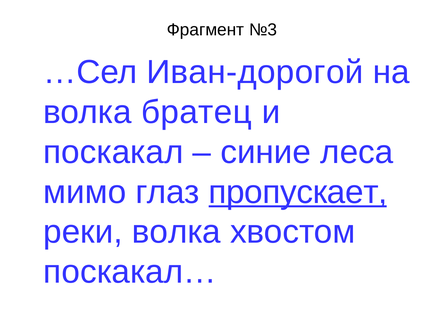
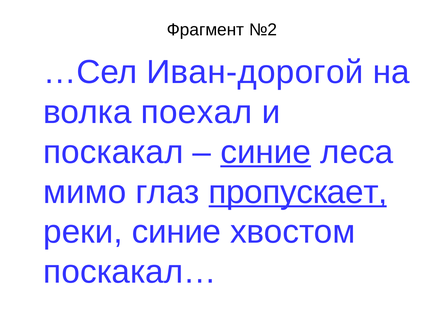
№3: №3 -> №2
братец: братец -> поехал
синие at (266, 152) underline: none -> present
реки волка: волка -> синие
